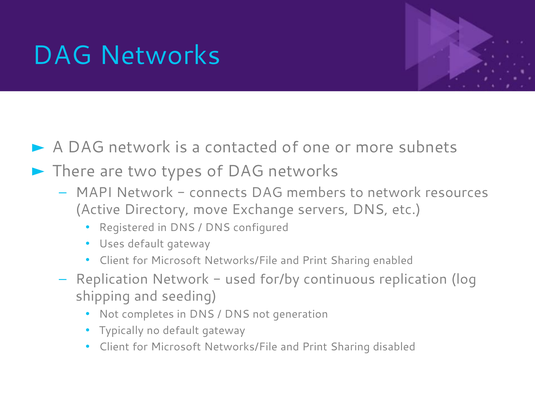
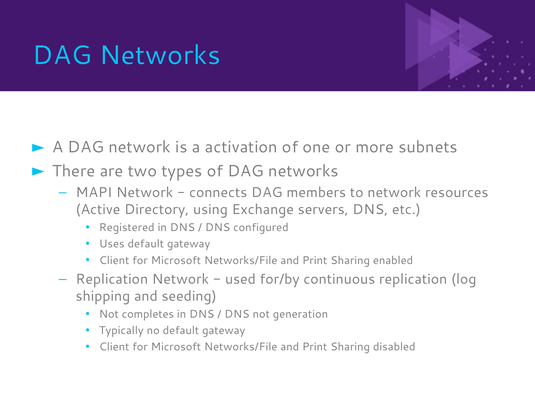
contacted: contacted -> activation
move: move -> using
